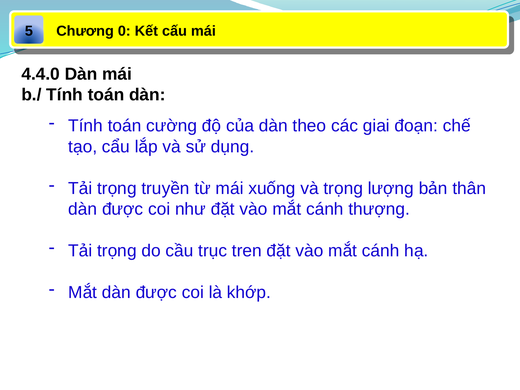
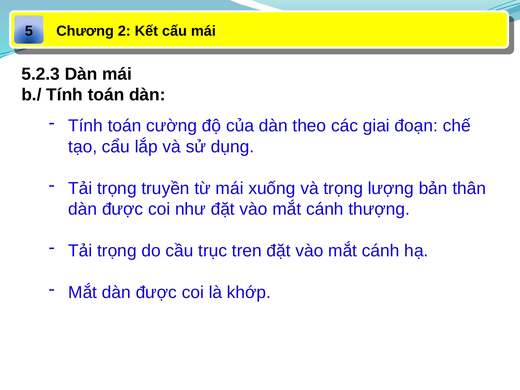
0: 0 -> 2
4.4.0: 4.4.0 -> 5.2.3
